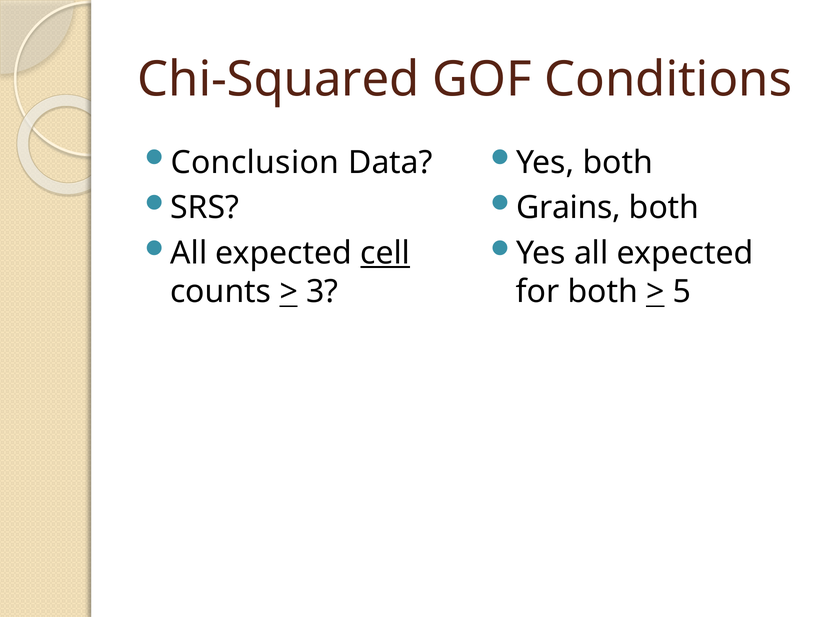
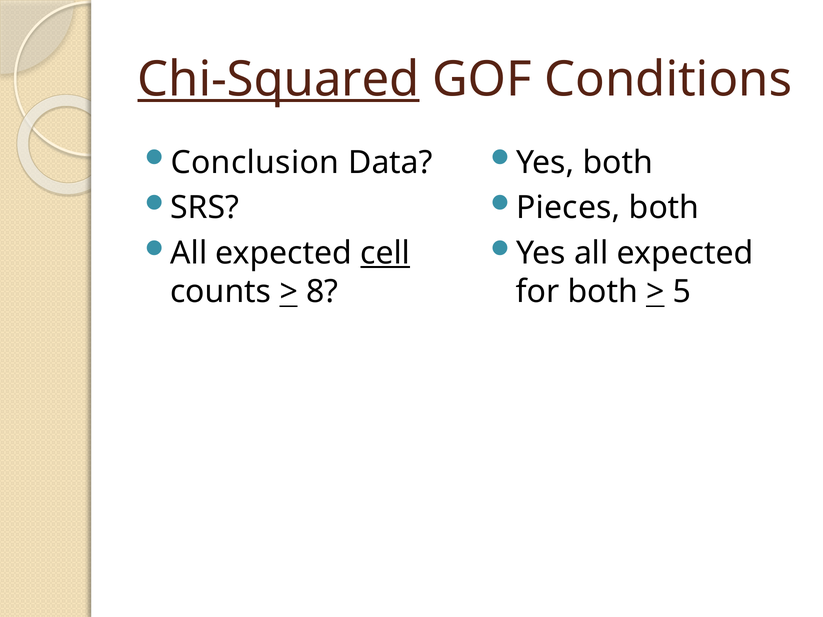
Chi-Squared underline: none -> present
Grains: Grains -> Pieces
3: 3 -> 8
